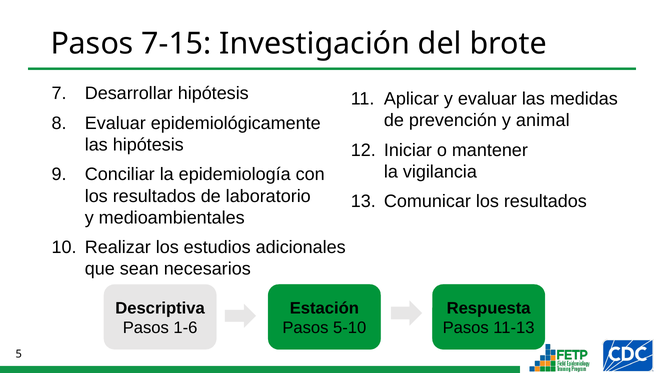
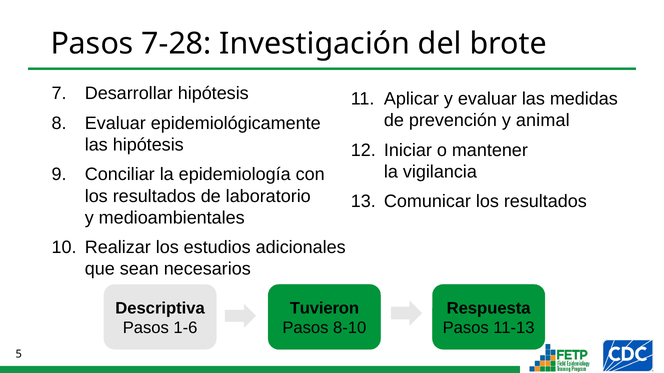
7-15: 7-15 -> 7-28
Estación: Estación -> Tuvieron
5-10: 5-10 -> 8-10
